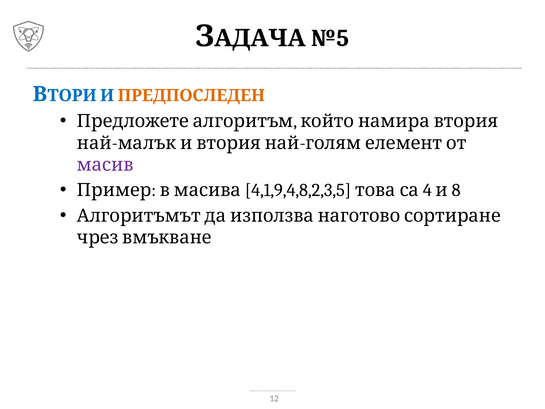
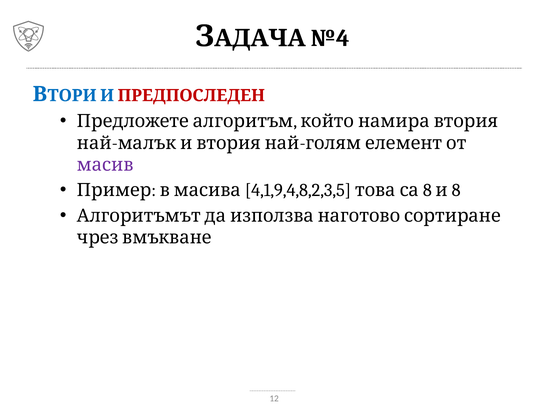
№5: №5 -> №4
ПРЕДПОСЛЕДЕН colour: orange -> red
4,1,9,4,8,2,3,5 4: 4 -> 8
